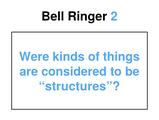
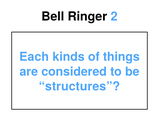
Were: Were -> Each
